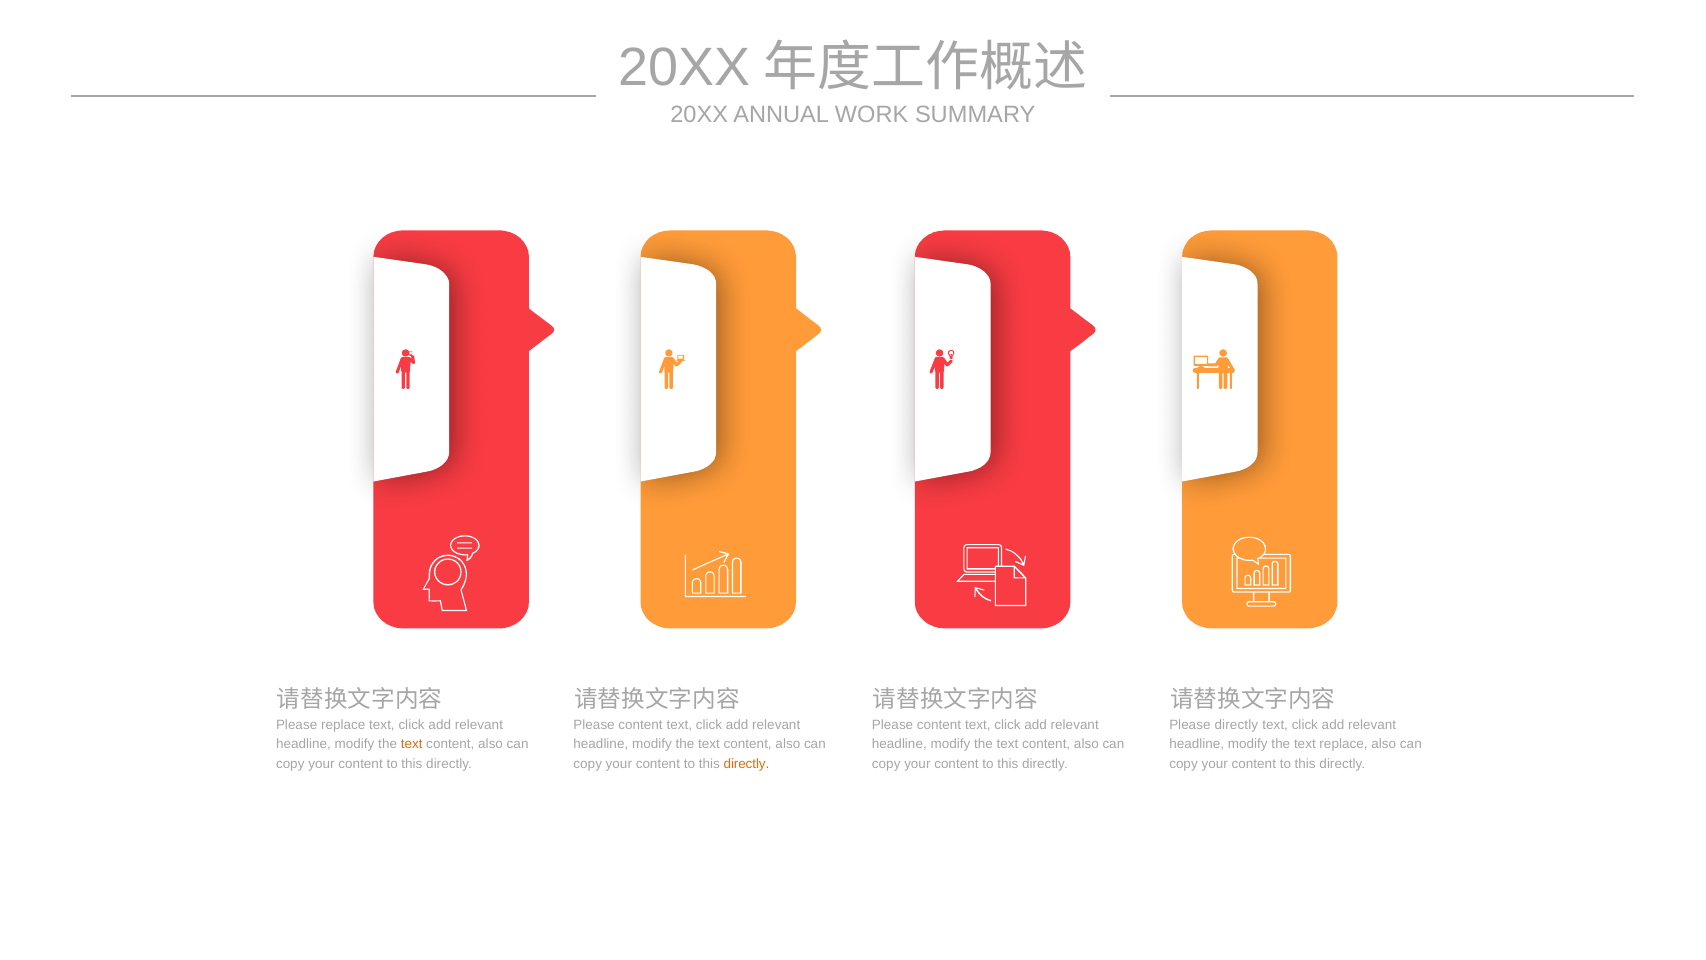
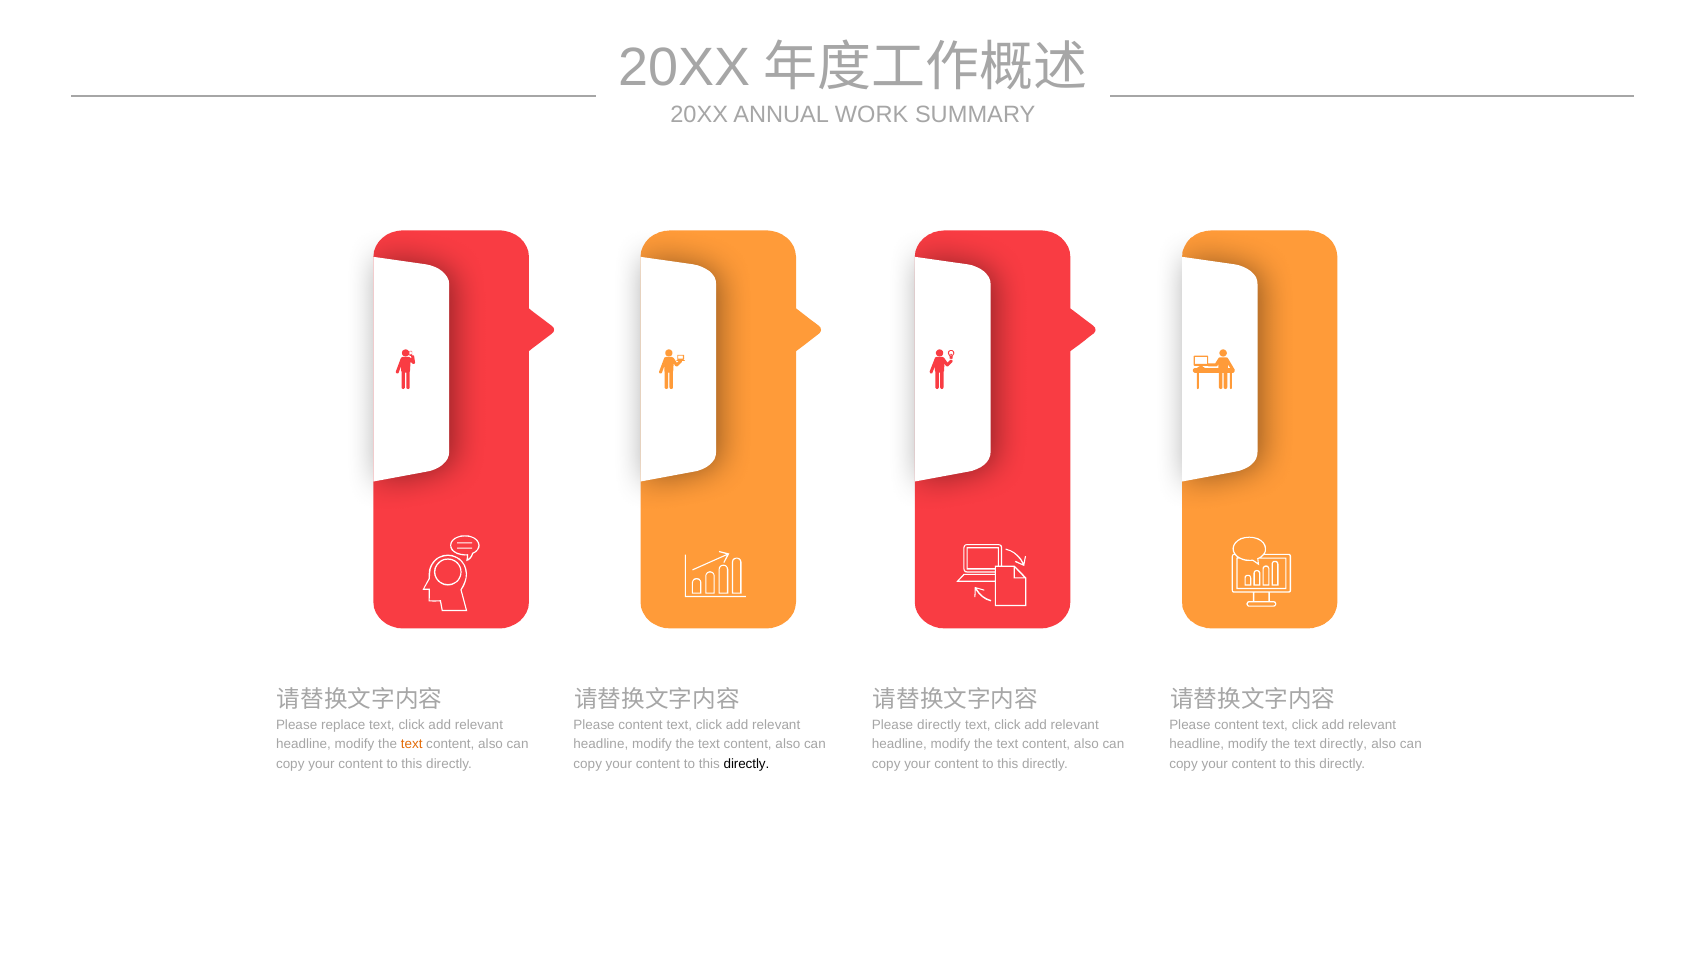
content at (939, 725): content -> directly
directly at (1236, 725): directly -> content
text replace: replace -> directly
directly at (746, 763) colour: orange -> black
